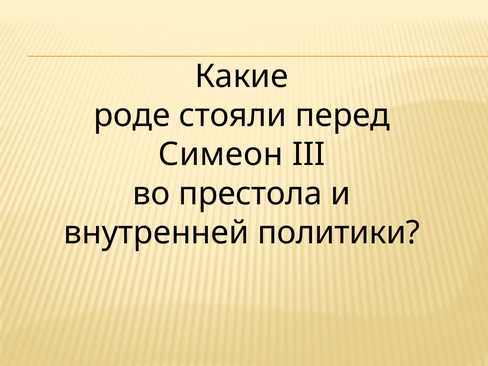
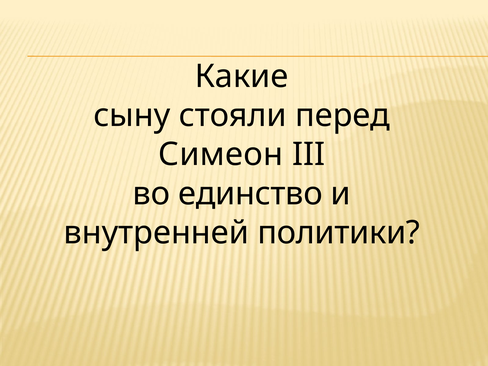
роде: роде -> сыну
престола: престола -> единство
